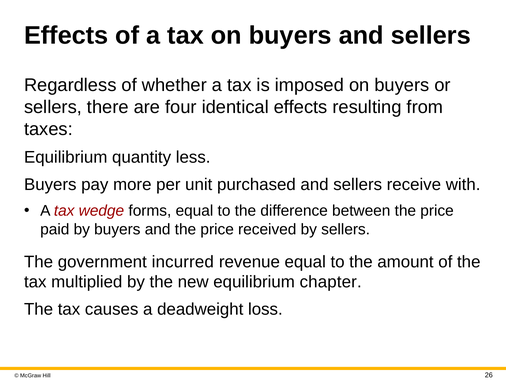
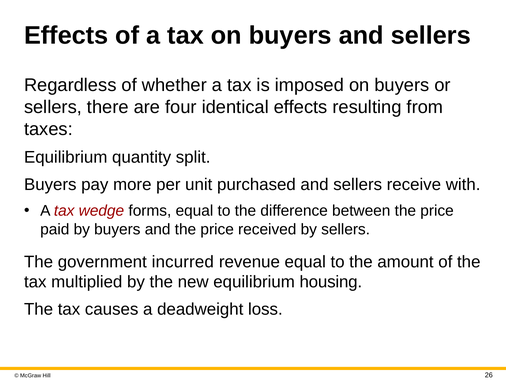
less: less -> split
chapter: chapter -> housing
